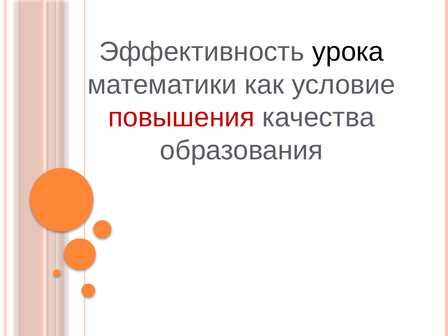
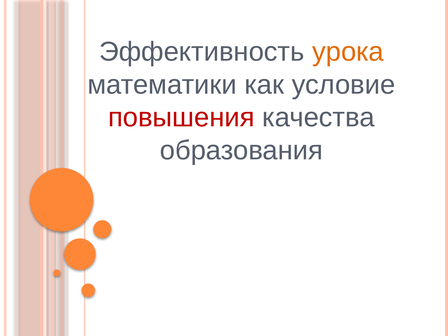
урока colour: black -> orange
